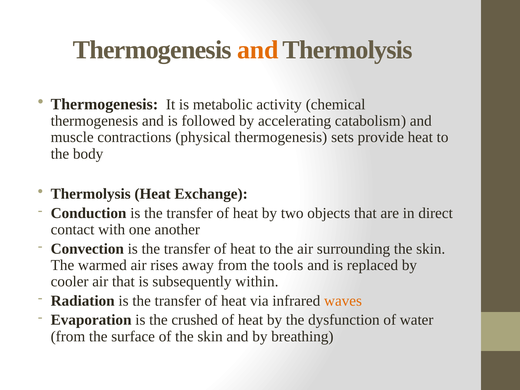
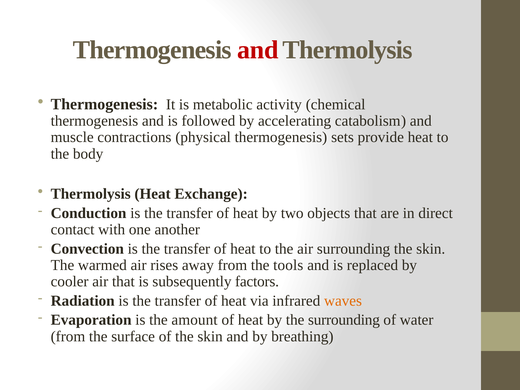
and at (258, 50) colour: orange -> red
within: within -> factors
crushed: crushed -> amount
the dysfunction: dysfunction -> surrounding
